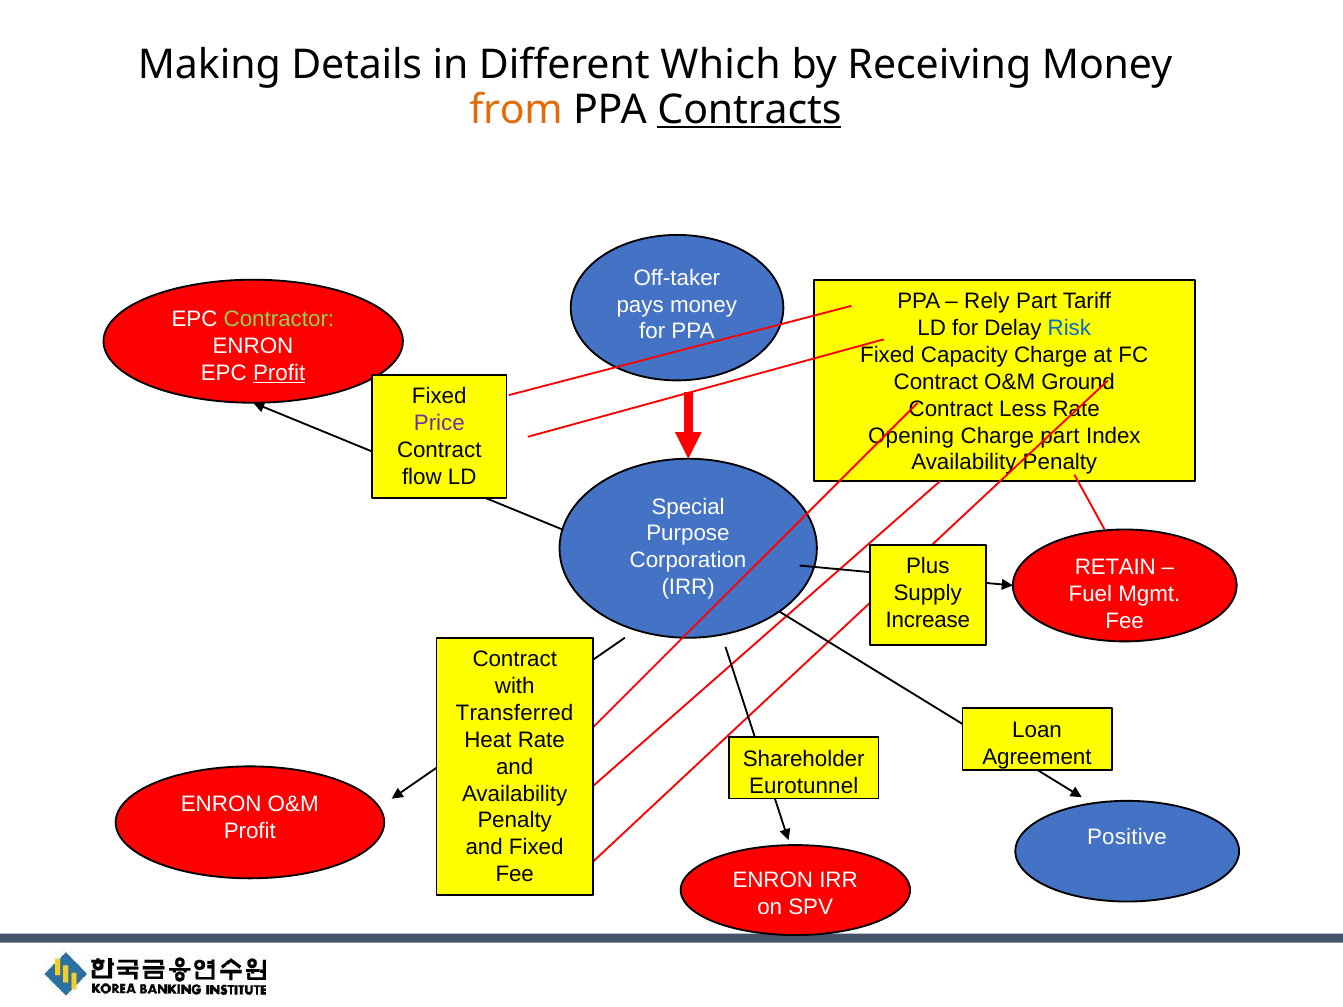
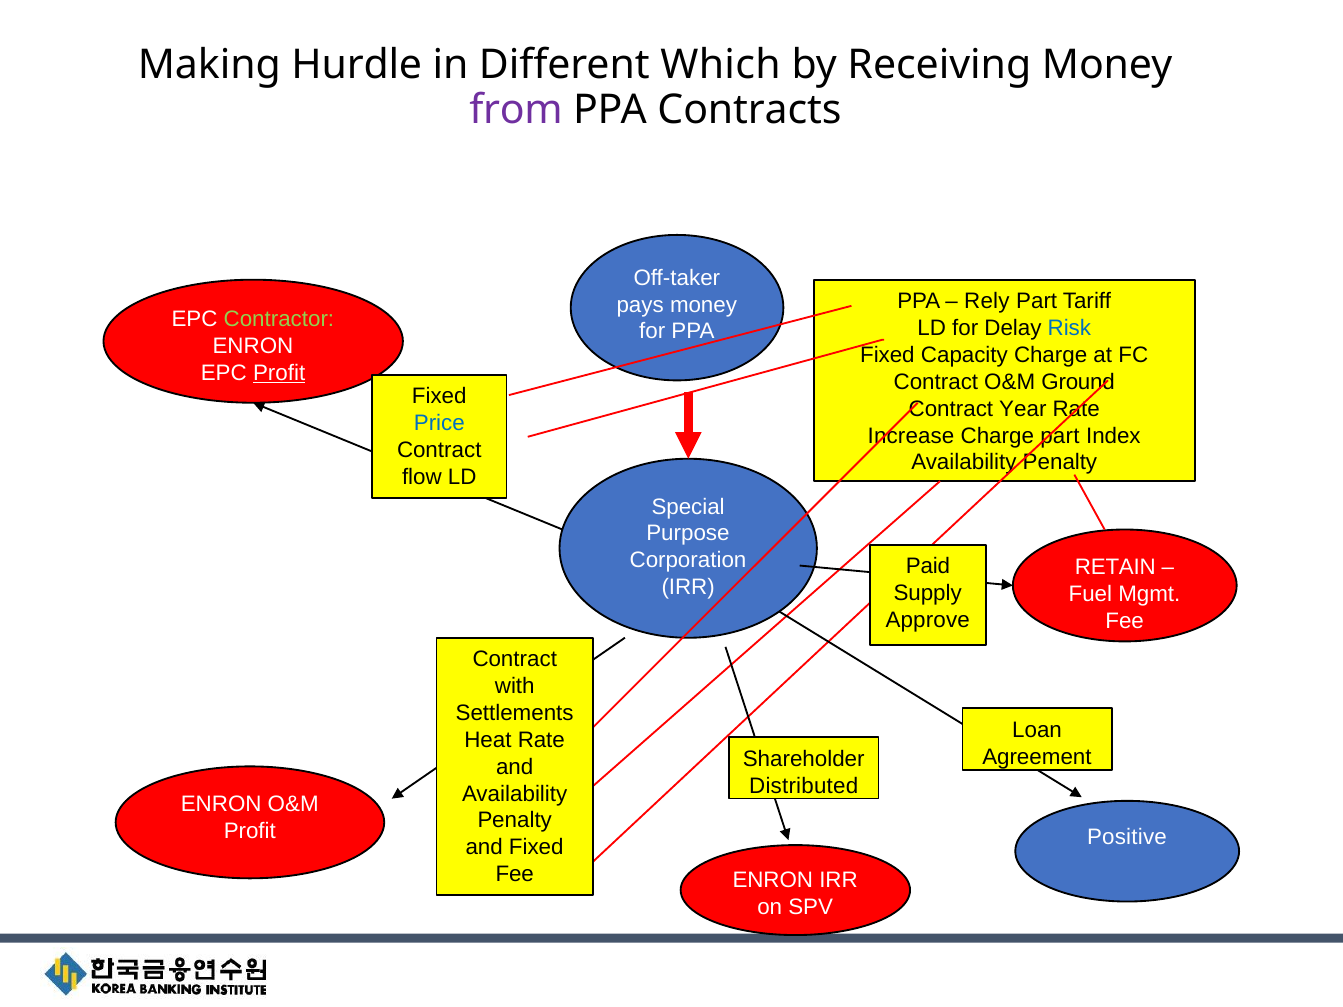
Details: Details -> Hurdle
from colour: orange -> purple
Contracts underline: present -> none
Less: Less -> Year
Price colour: purple -> blue
Opening: Opening -> Increase
Plus: Plus -> Paid
Increase: Increase -> Approve
Transferred: Transferred -> Settlements
Eurotunnel: Eurotunnel -> Distributed
